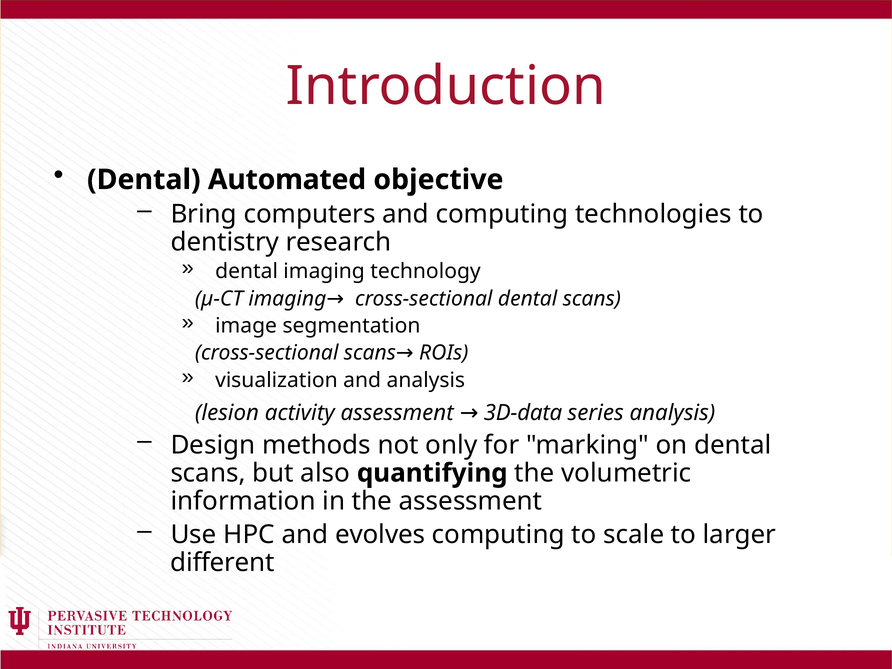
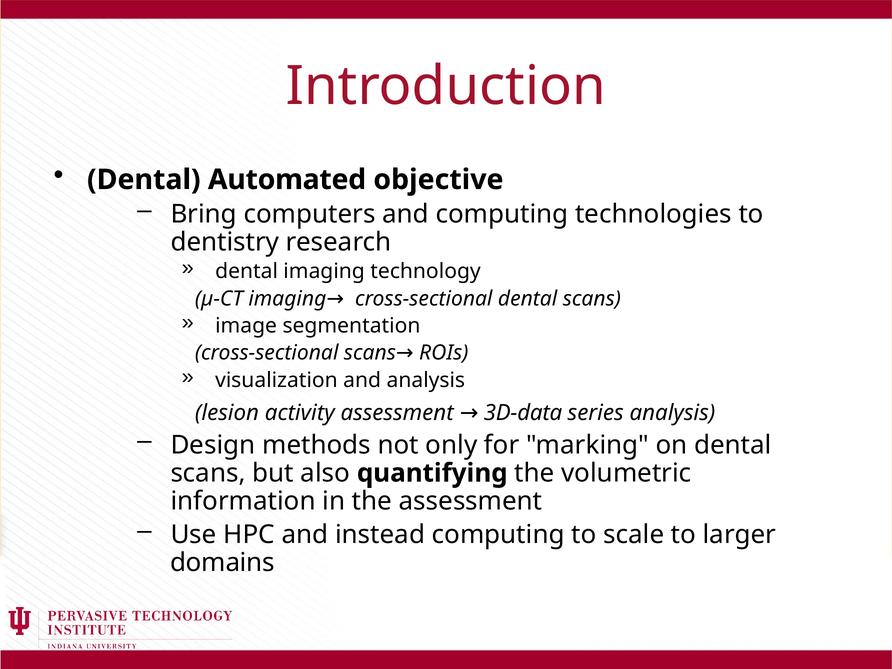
evolves: evolves -> instead
different: different -> domains
